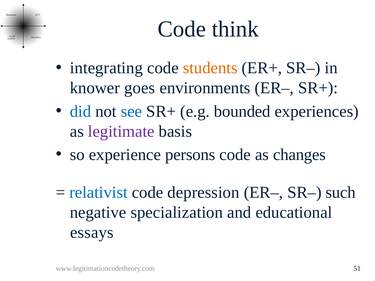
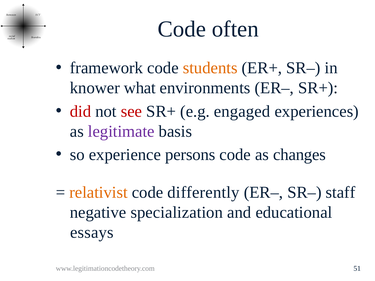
think: think -> often
integrating: integrating -> framework
goes: goes -> what
did colour: blue -> red
see colour: blue -> red
bounded: bounded -> engaged
relativist colour: blue -> orange
depression: depression -> differently
such: such -> staff
